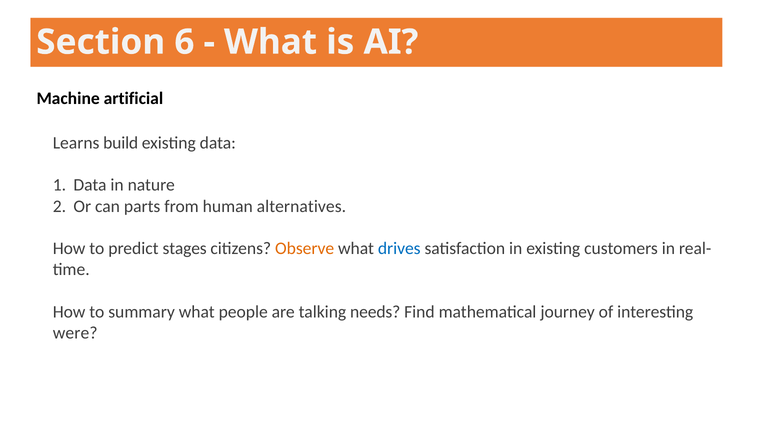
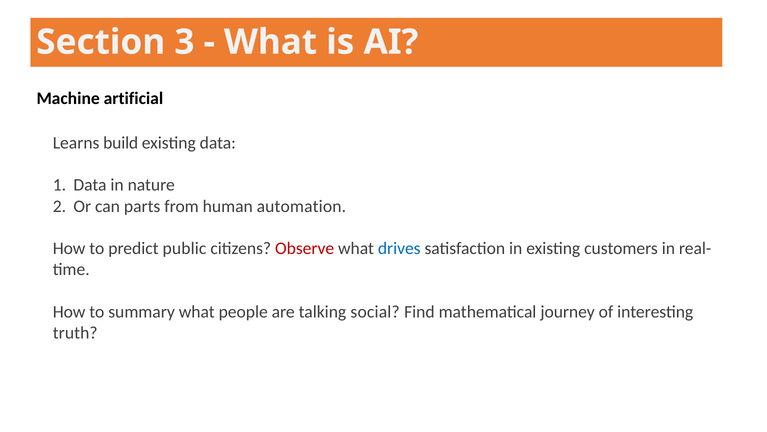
6: 6 -> 3
alternatives: alternatives -> automation
stages: stages -> public
Observe colour: orange -> red
needs: needs -> social
were: were -> truth
